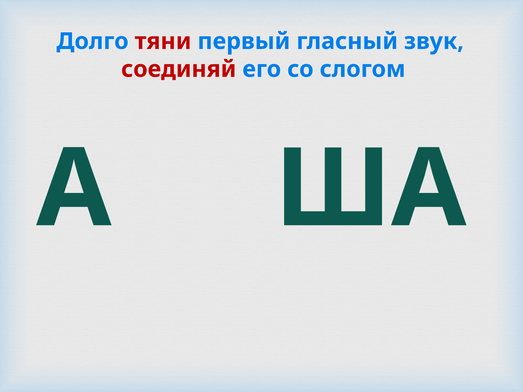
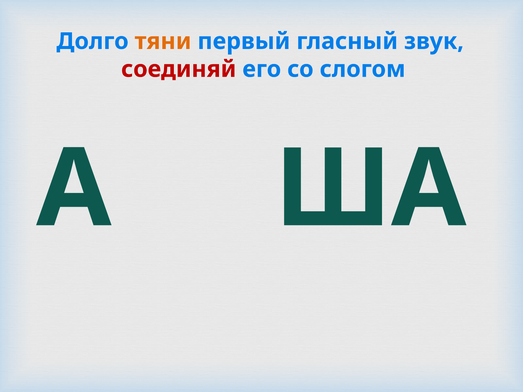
тяни colour: red -> orange
